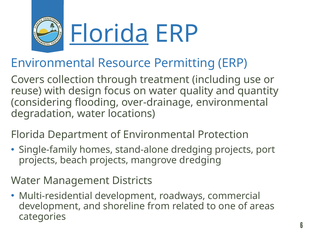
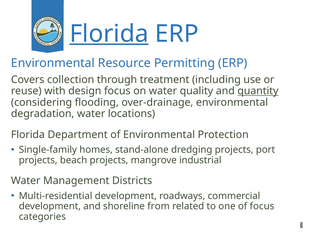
quantity underline: none -> present
mangrove dredging: dredging -> industrial
of areas: areas -> focus
